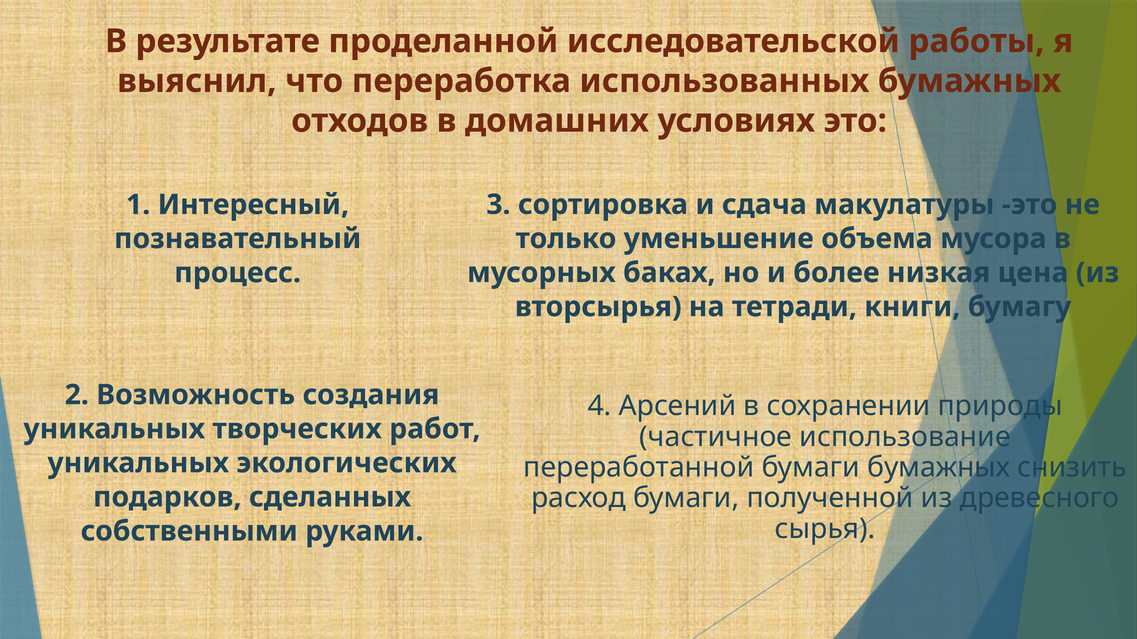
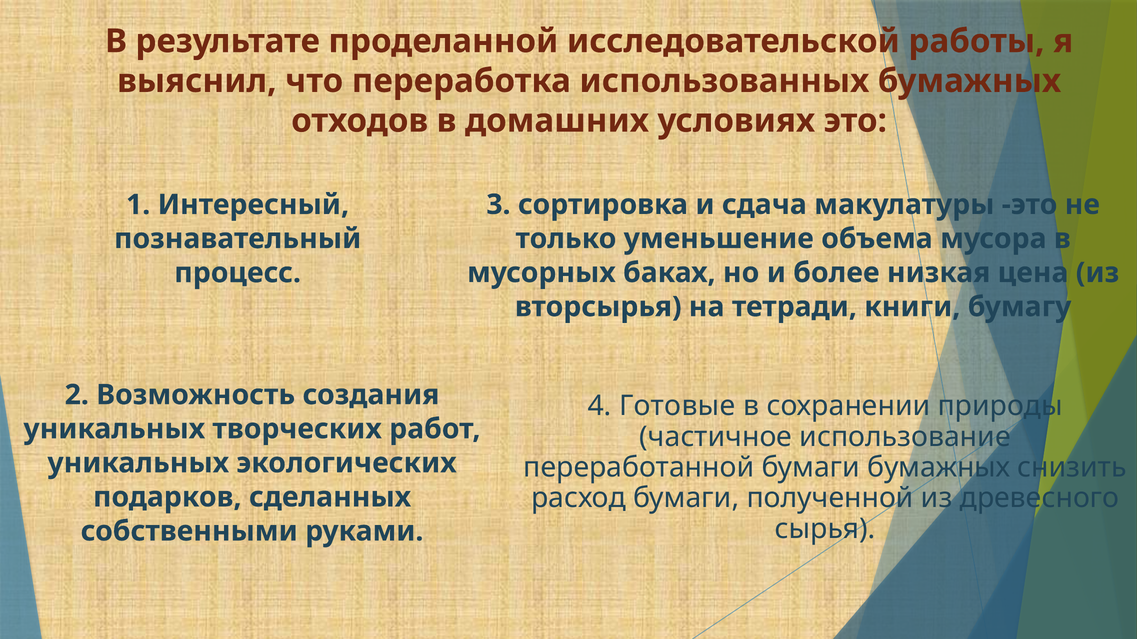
Арсений: Арсений -> Готовые
